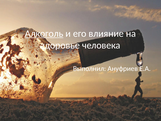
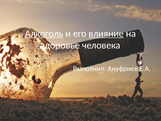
влияние underline: none -> present
